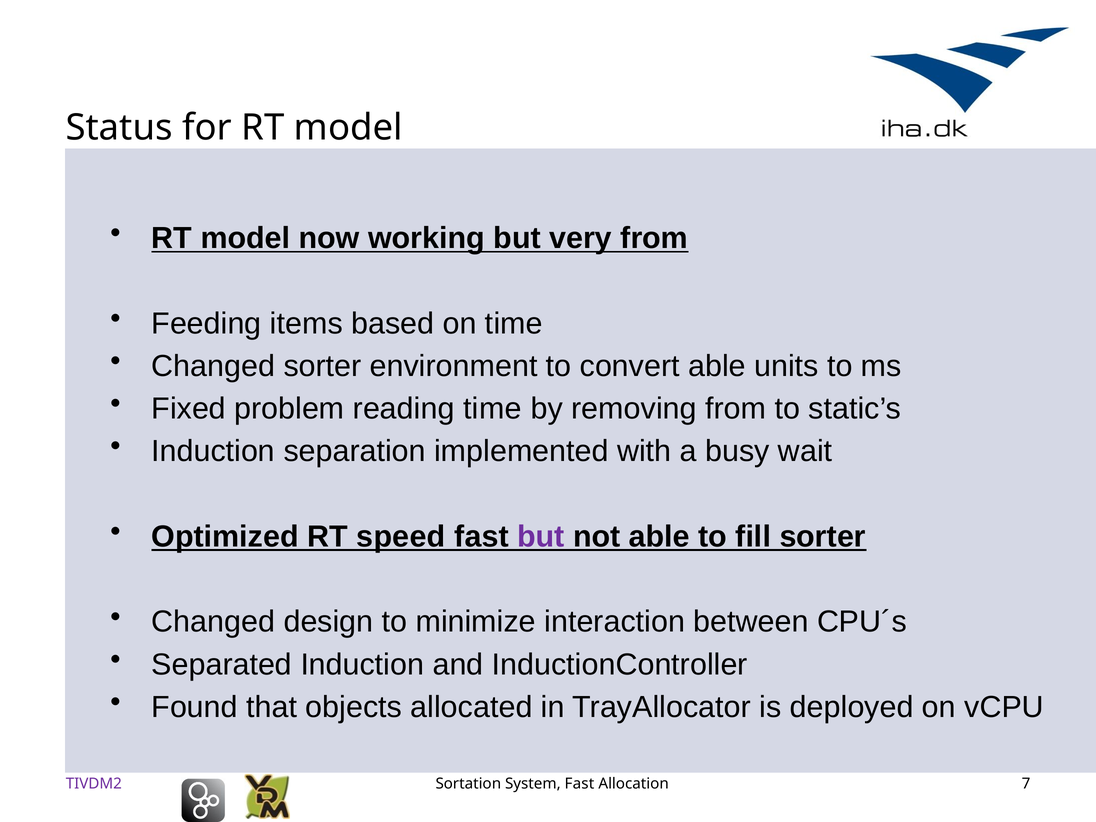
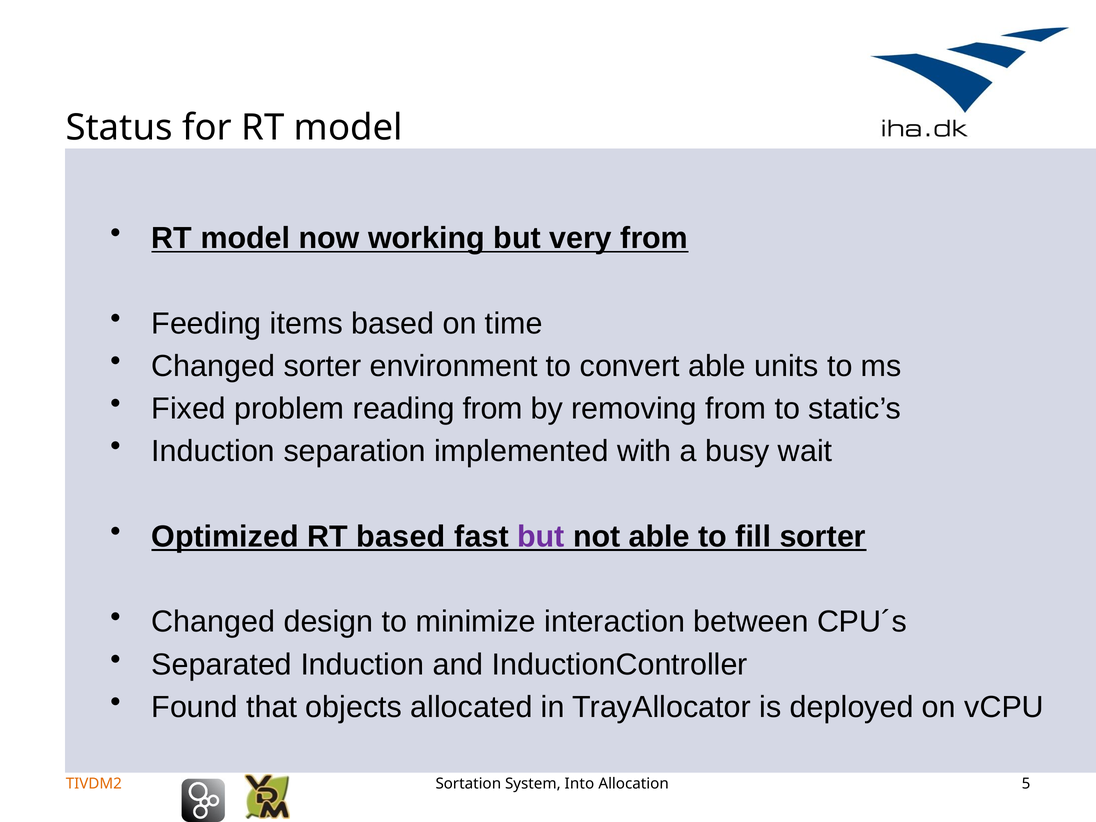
reading time: time -> from
RT speed: speed -> based
TIVDM2 colour: purple -> orange
System Fast: Fast -> Into
7: 7 -> 5
